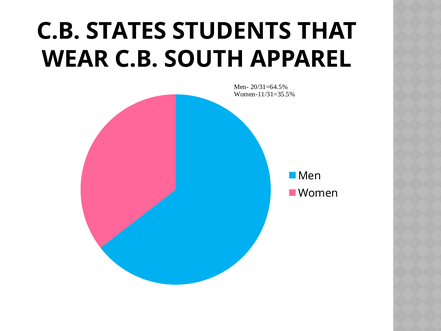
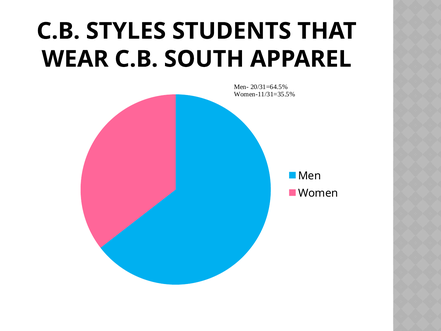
STATES: STATES -> STYLES
